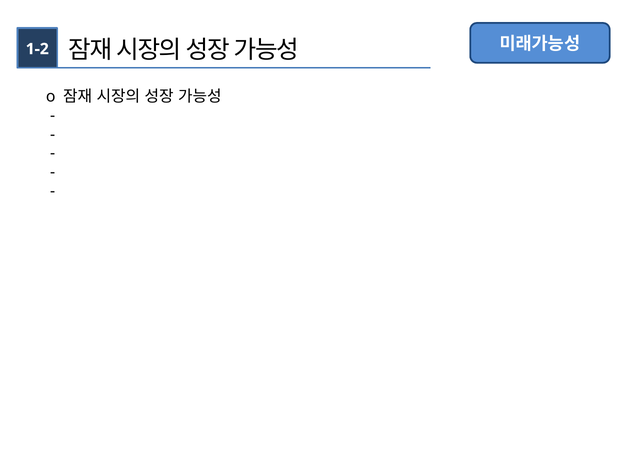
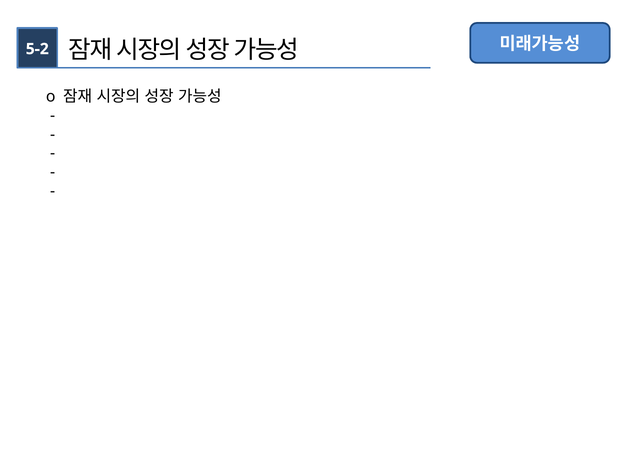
1-2: 1-2 -> 5-2
